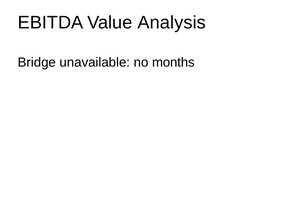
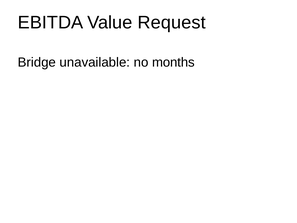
Analysis: Analysis -> Request
